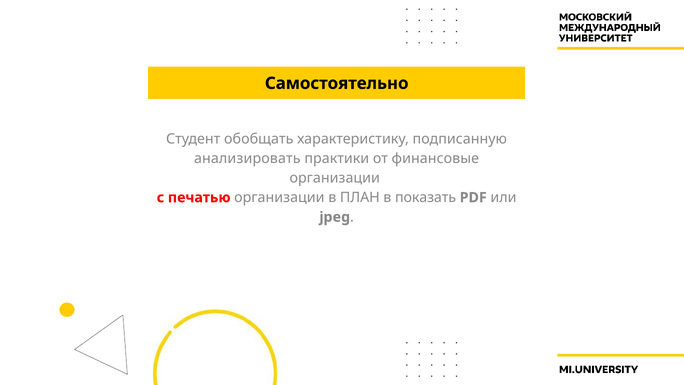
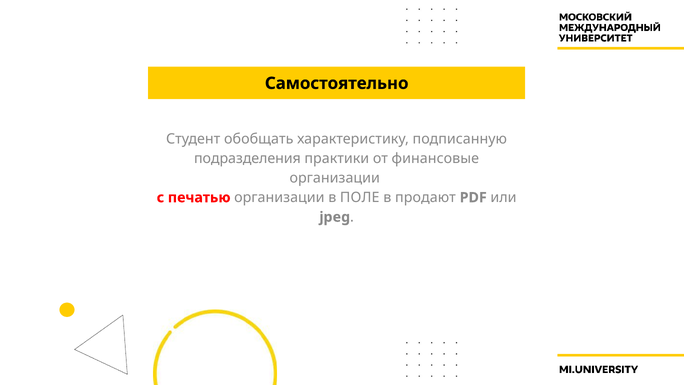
анализировать: анализировать -> подразделения
ПЛАН: ПЛАН -> ПОЛЕ
показать: показать -> продают
